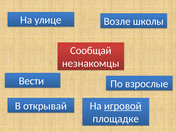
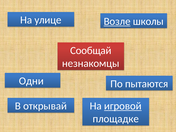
Возле underline: none -> present
Вести: Вести -> Одни
взрослые: взрослые -> пытаются
